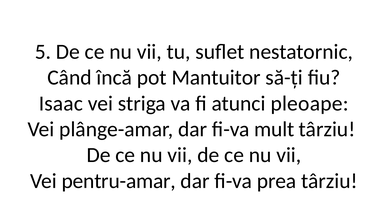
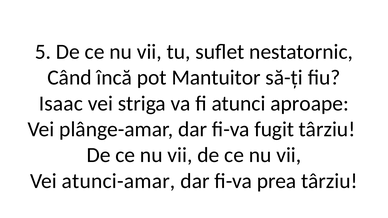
pleoape: pleoape -> aproape
mult: mult -> fugit
pentru-amar: pentru-amar -> atunci-amar
